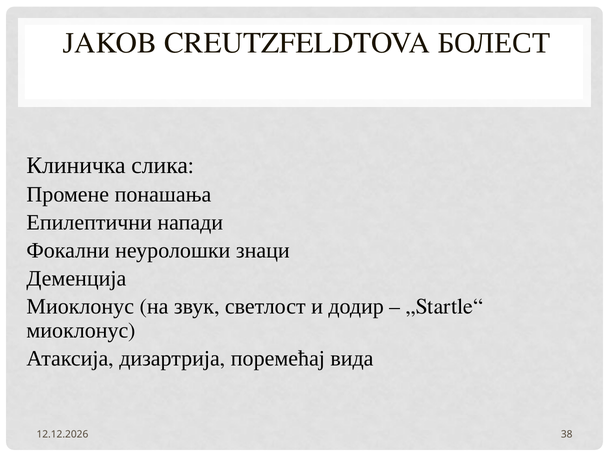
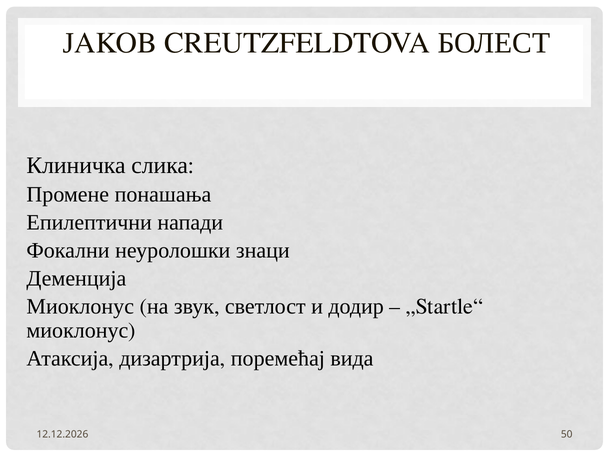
38: 38 -> 50
